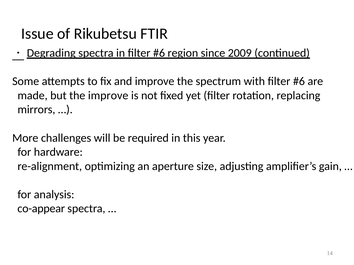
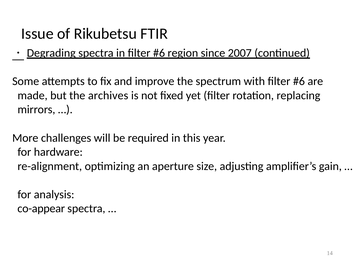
2009: 2009 -> 2007
the improve: improve -> archives
